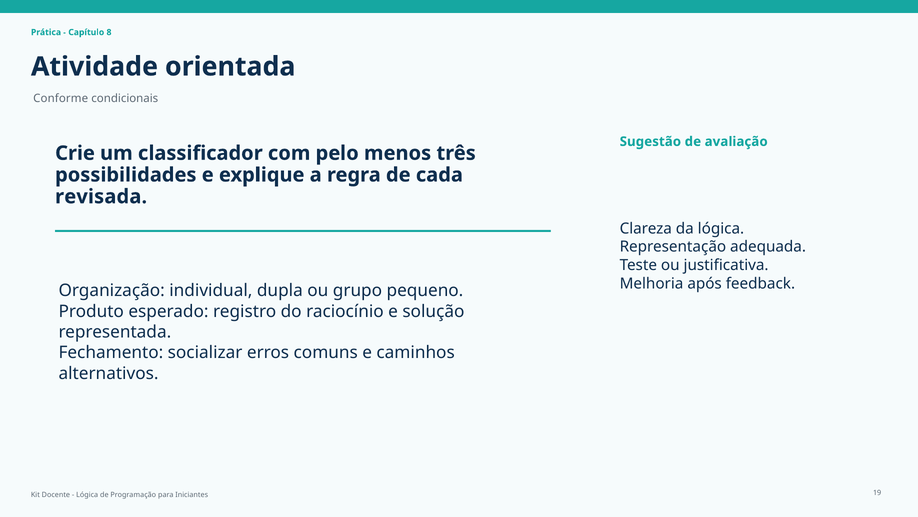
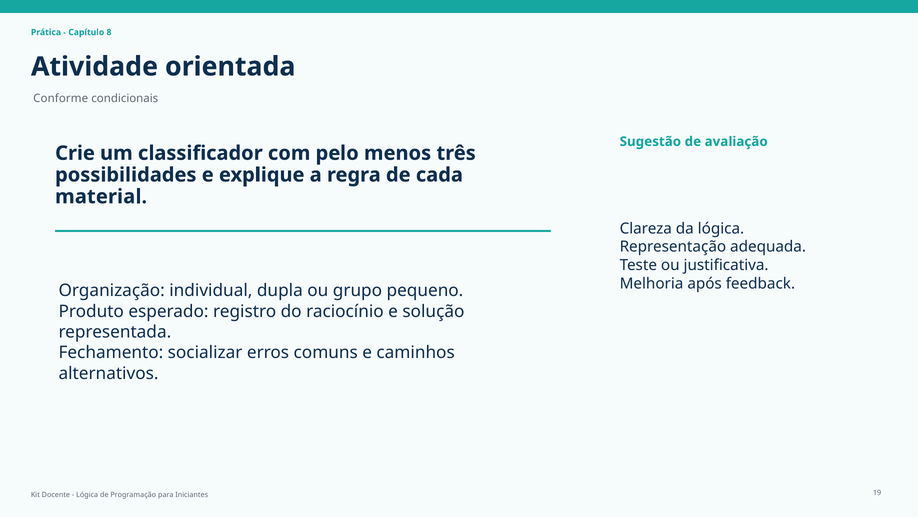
revisada: revisada -> material
